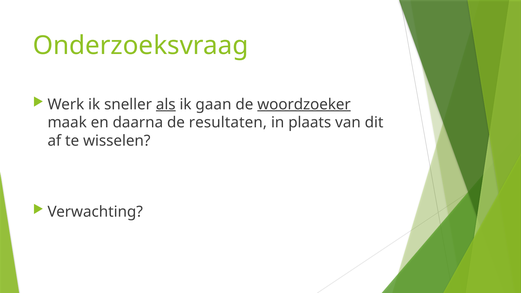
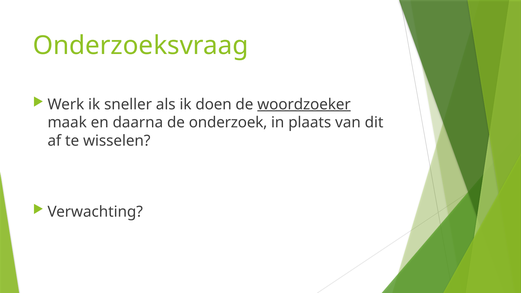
als underline: present -> none
gaan: gaan -> doen
resultaten: resultaten -> onderzoek
